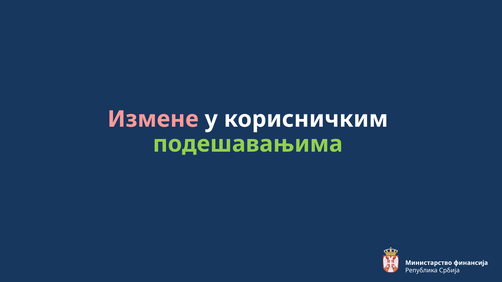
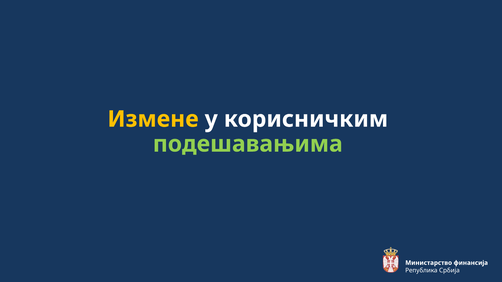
Измене colour: pink -> yellow
